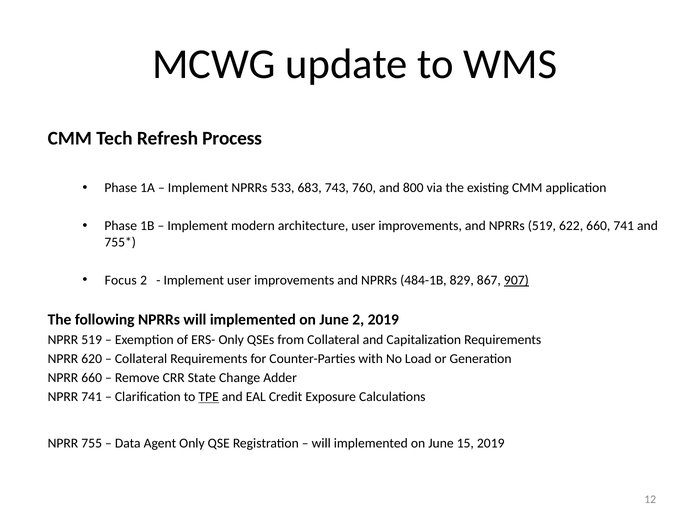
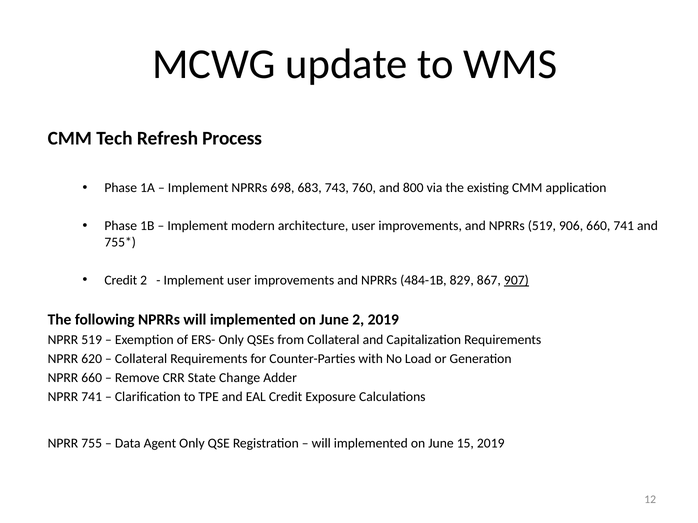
533: 533 -> 698
622: 622 -> 906
Focus at (121, 280): Focus -> Credit
TPE underline: present -> none
